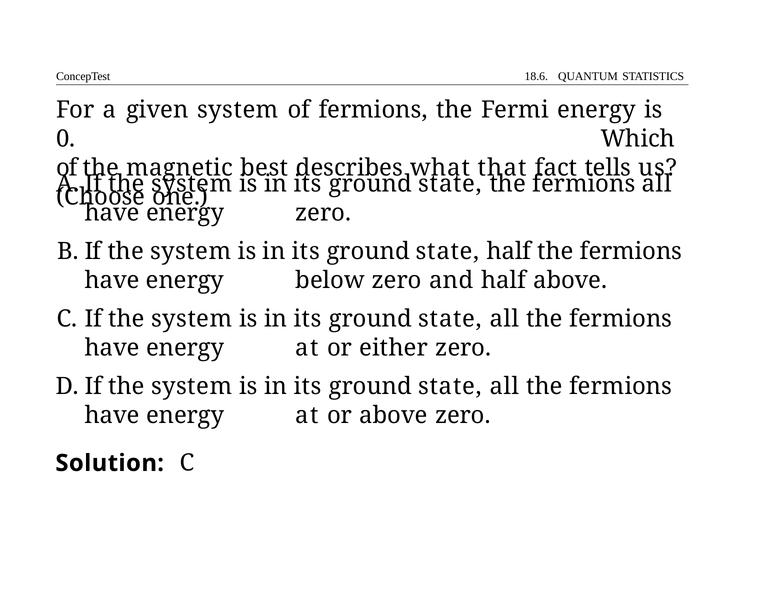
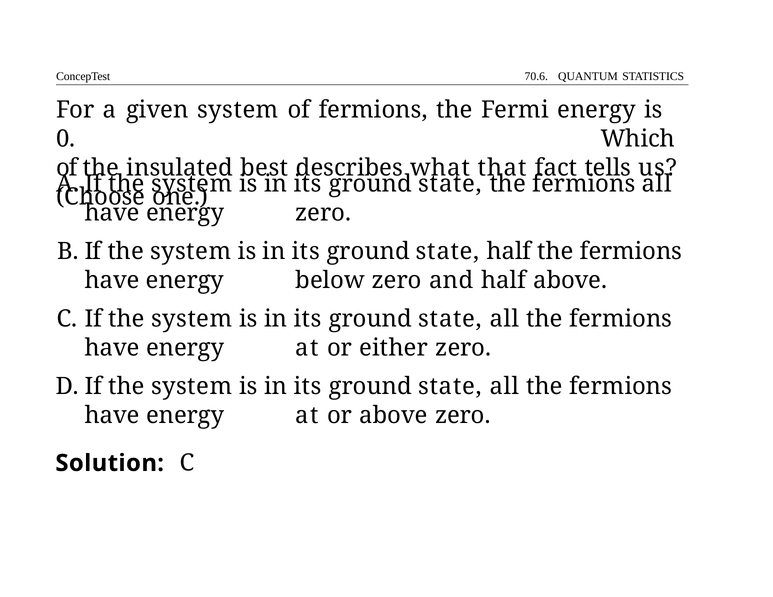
18.6: 18.6 -> 70.6
magnetic: magnetic -> insulated
